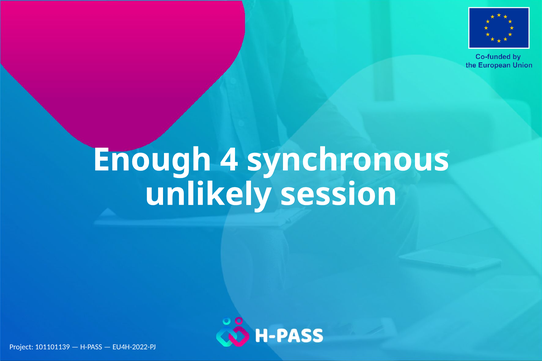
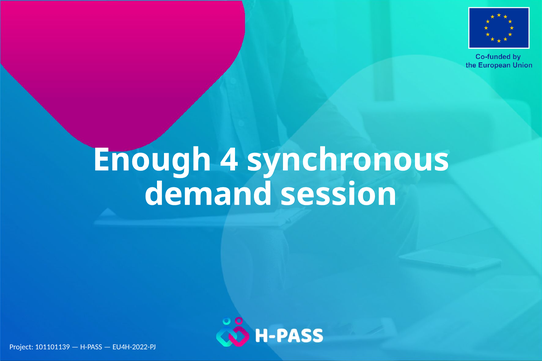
unlikely: unlikely -> demand
